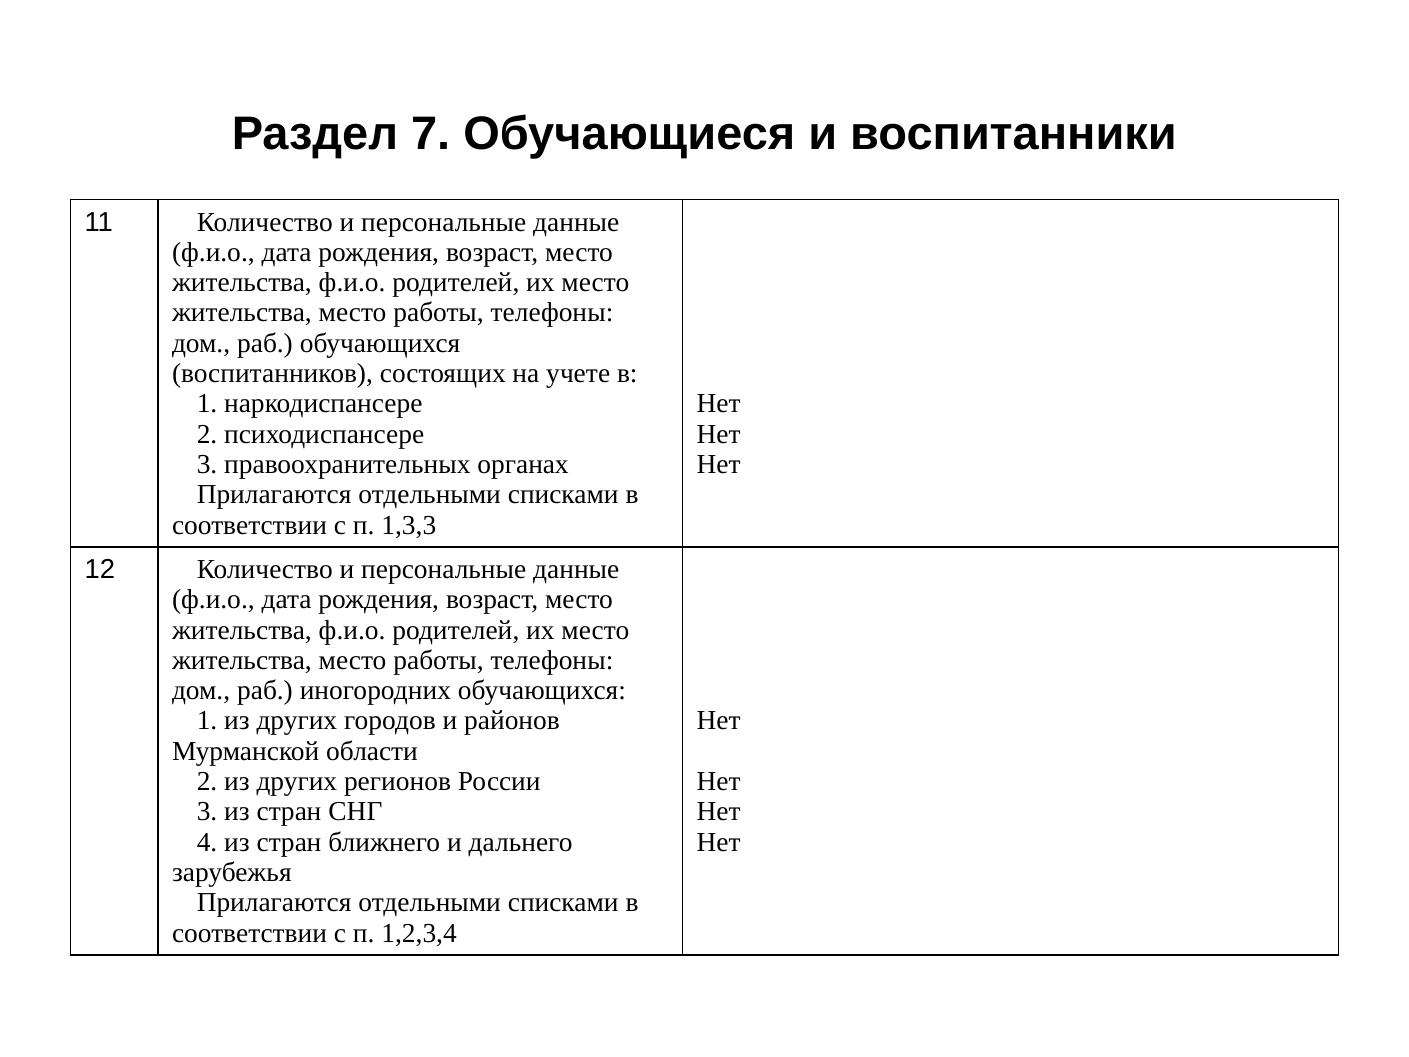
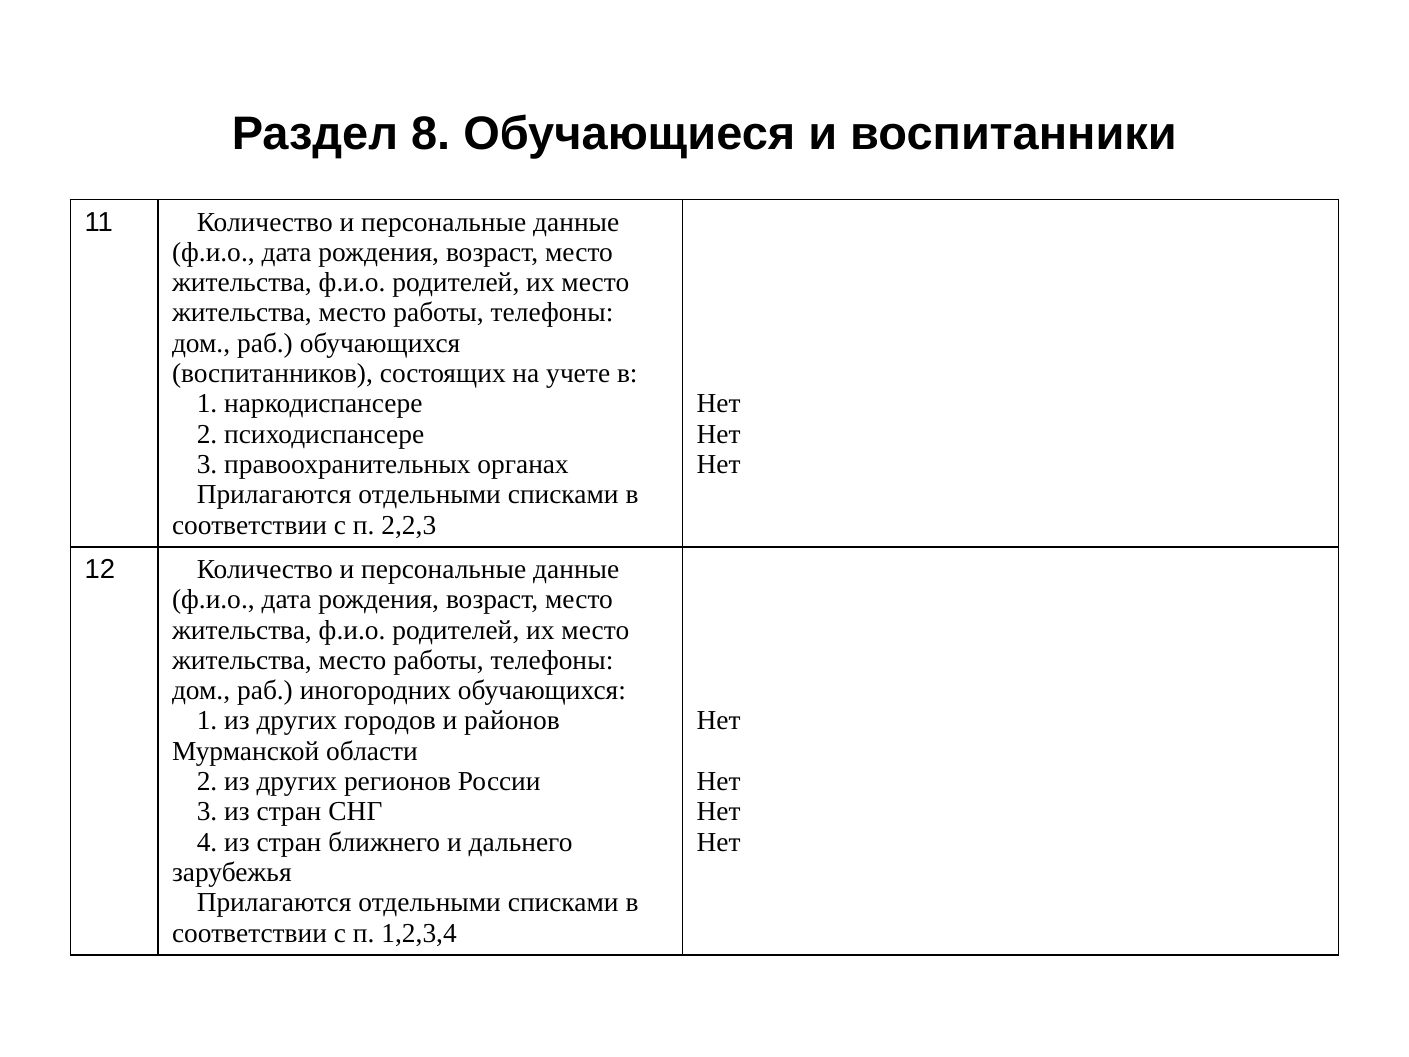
7: 7 -> 8
1,3,3: 1,3,3 -> 2,2,3
